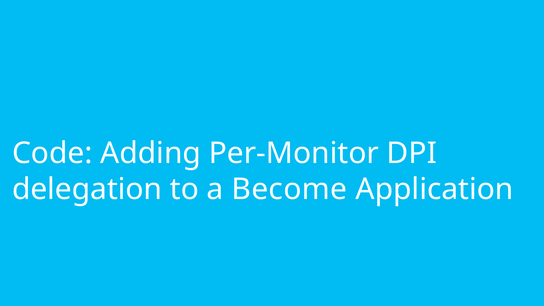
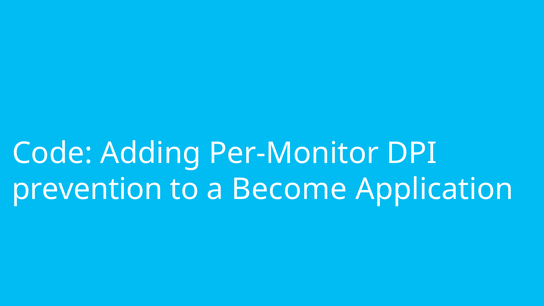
delegation: delegation -> prevention
